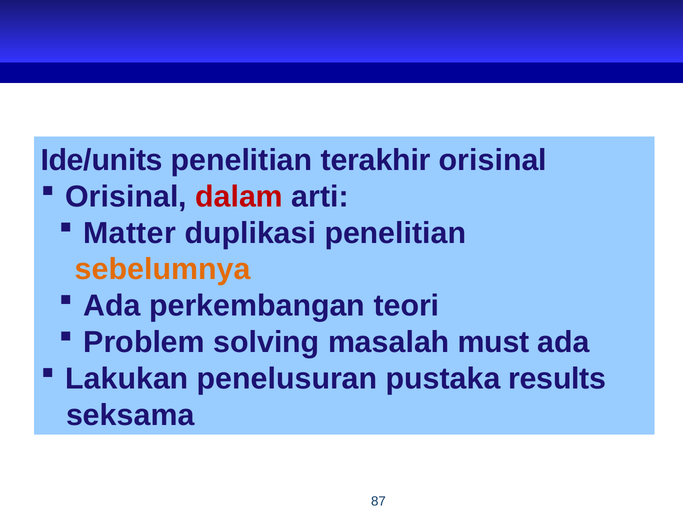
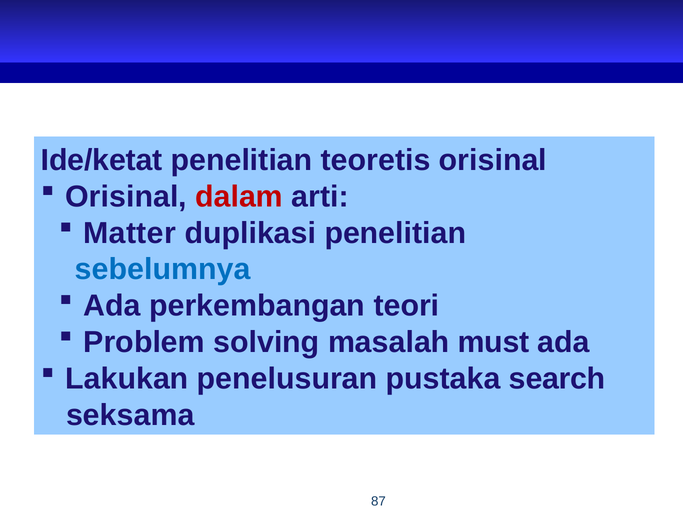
Ide/units: Ide/units -> Ide/ketat
terakhir: terakhir -> teoretis
sebelumnya colour: orange -> blue
results: results -> search
